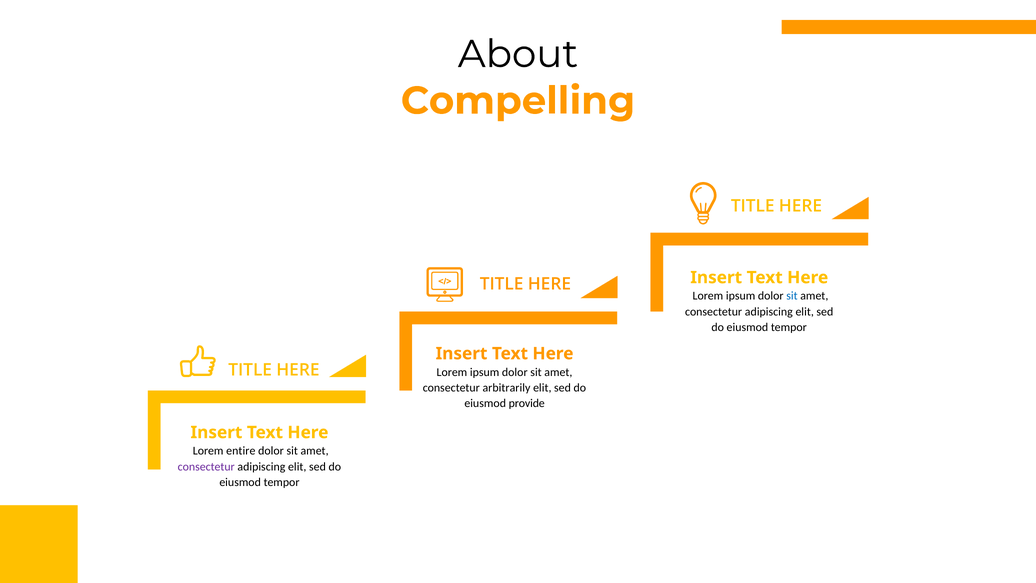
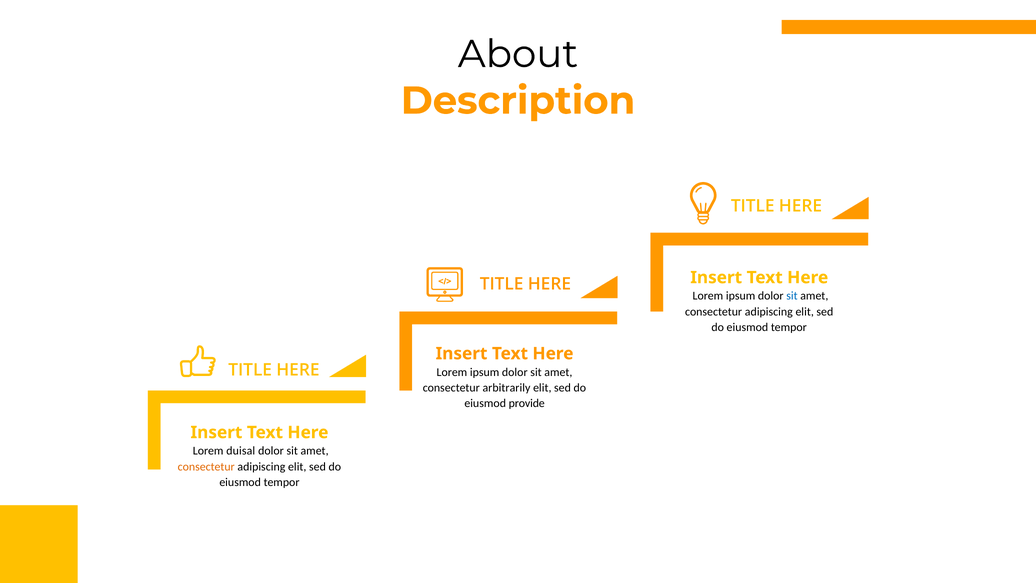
Compelling: Compelling -> Description
entire: entire -> duisal
consectetur at (206, 466) colour: purple -> orange
